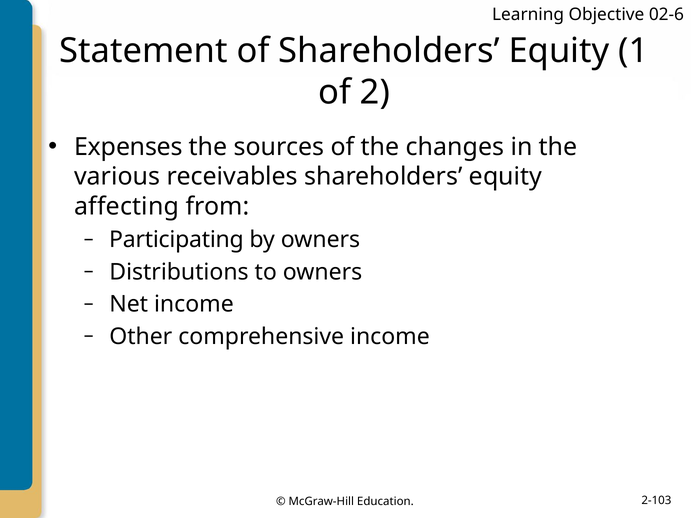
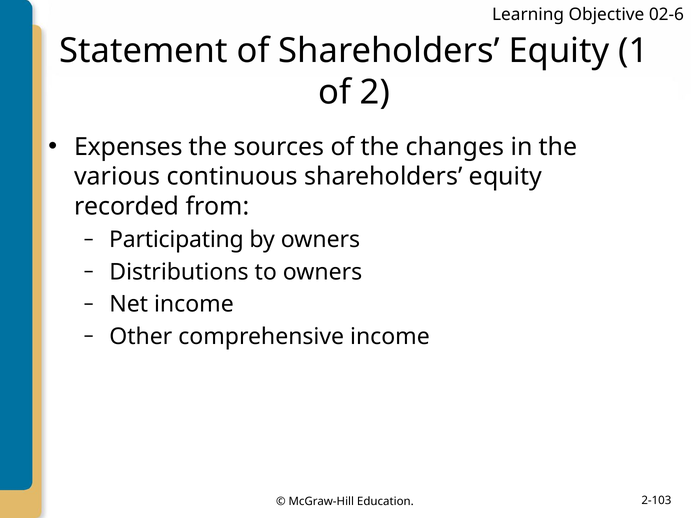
receivables: receivables -> continuous
affecting: affecting -> recorded
